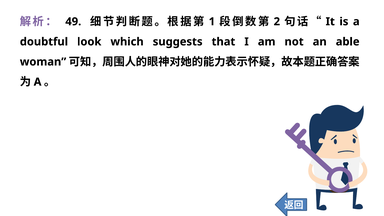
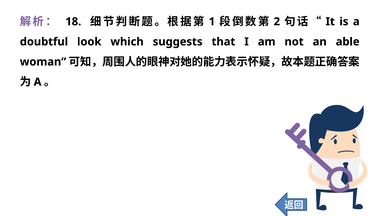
49: 49 -> 18
